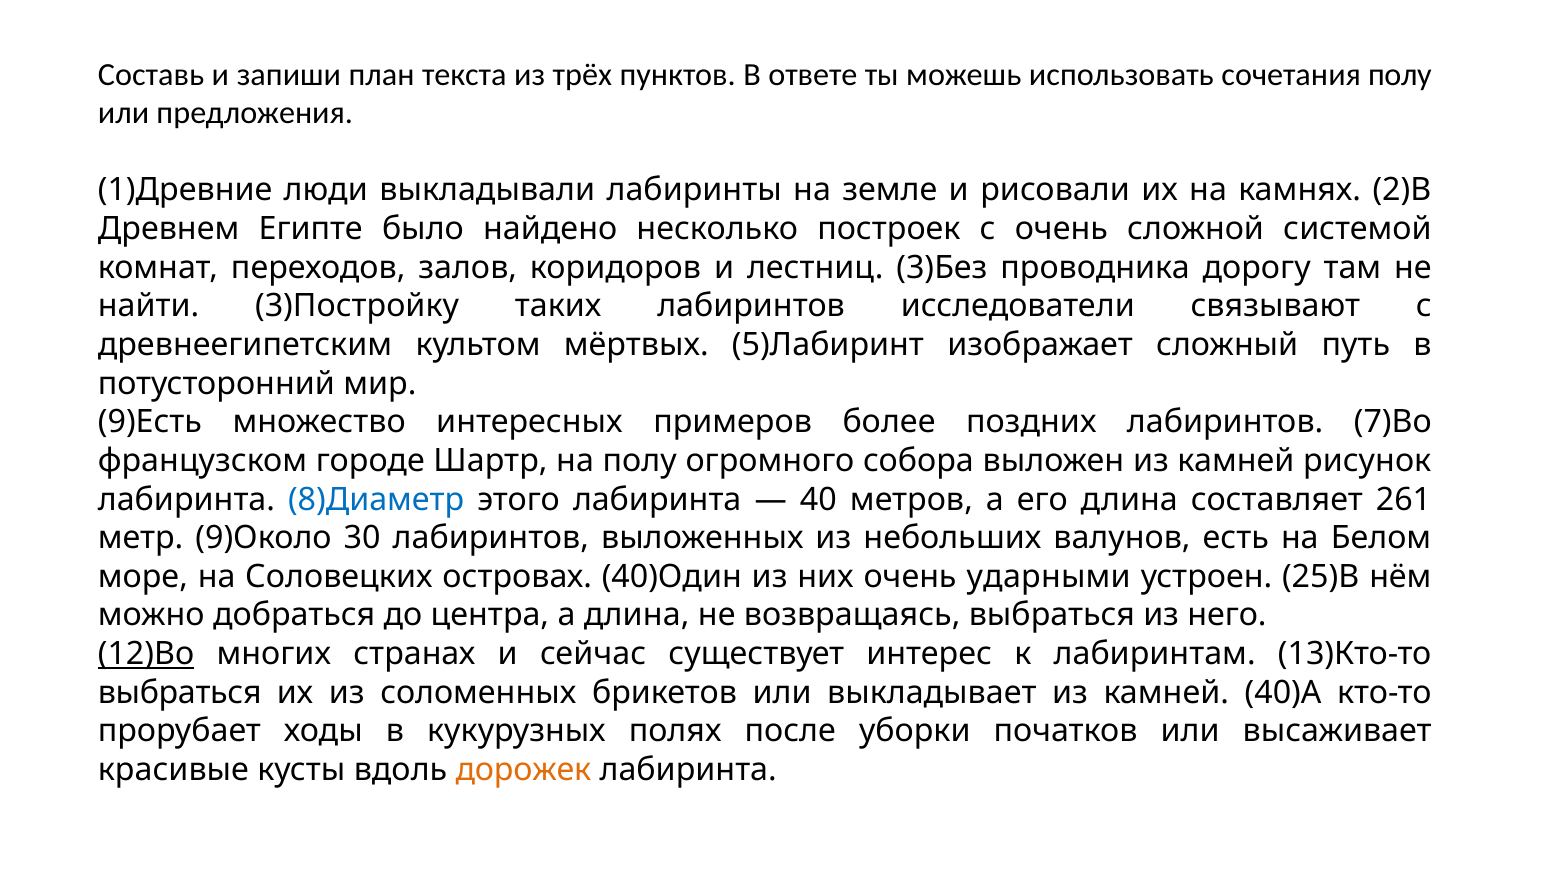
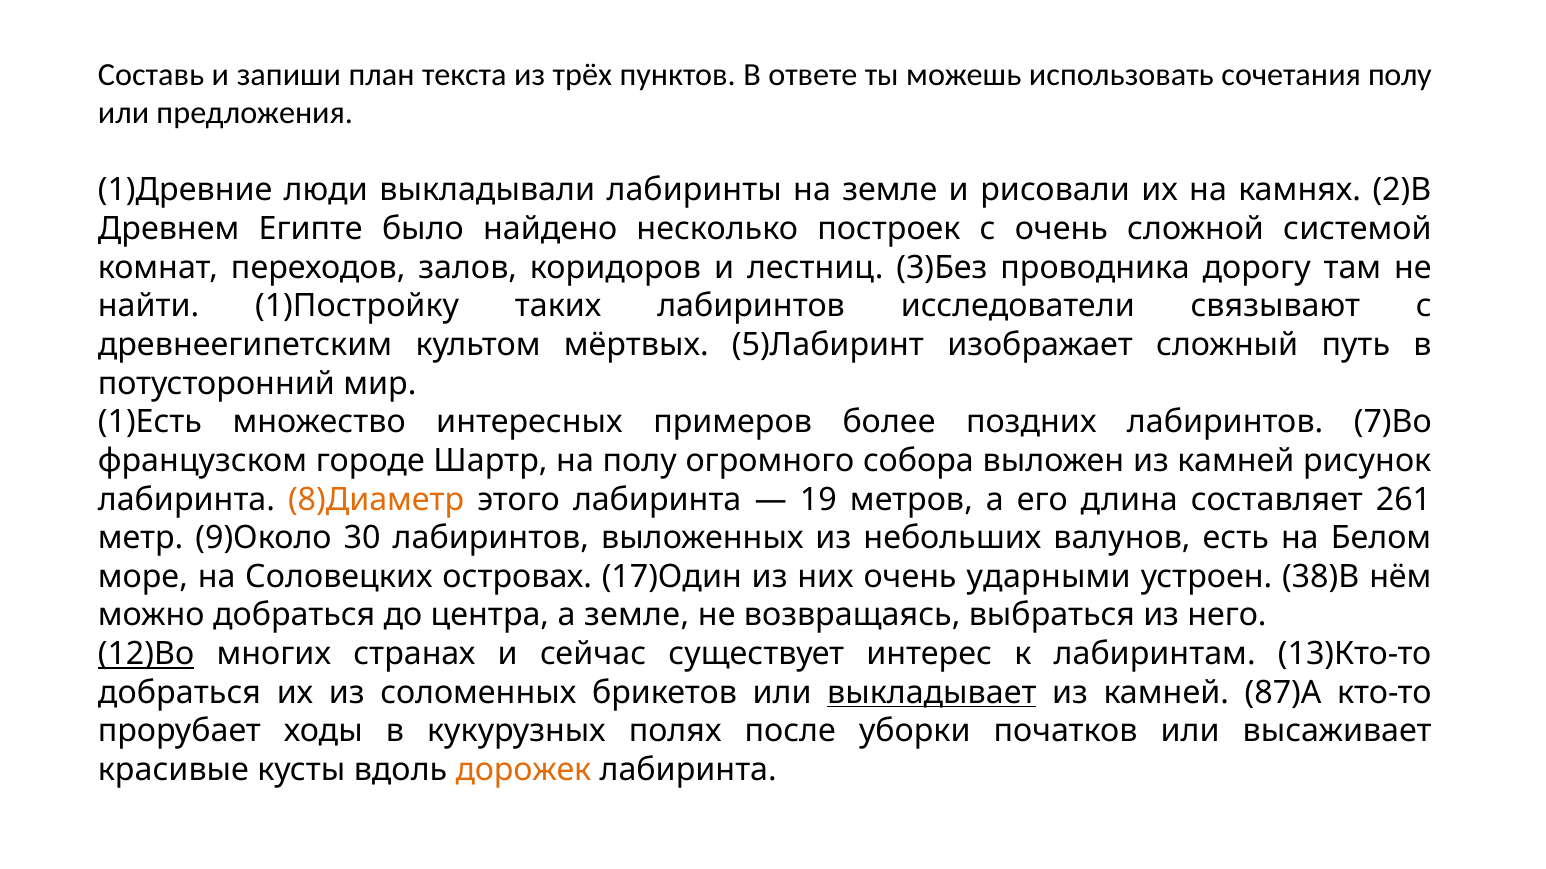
3)Постройку: 3)Постройку -> 1)Постройку
9)Есть: 9)Есть -> 1)Есть
8)Диаметр colour: blue -> orange
40: 40 -> 19
40)Один: 40)Один -> 17)Один
25)В: 25)В -> 38)В
а длина: длина -> земле
выбраться at (180, 693): выбраться -> добраться
выкладывает underline: none -> present
40)А: 40)А -> 87)А
